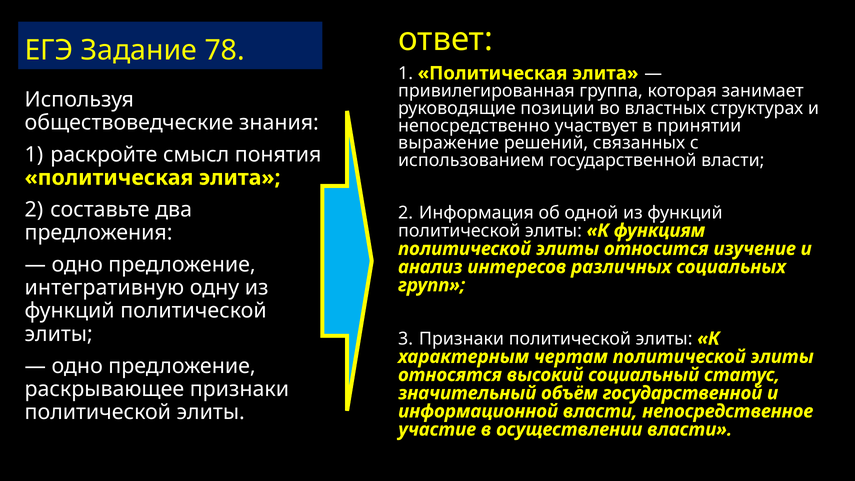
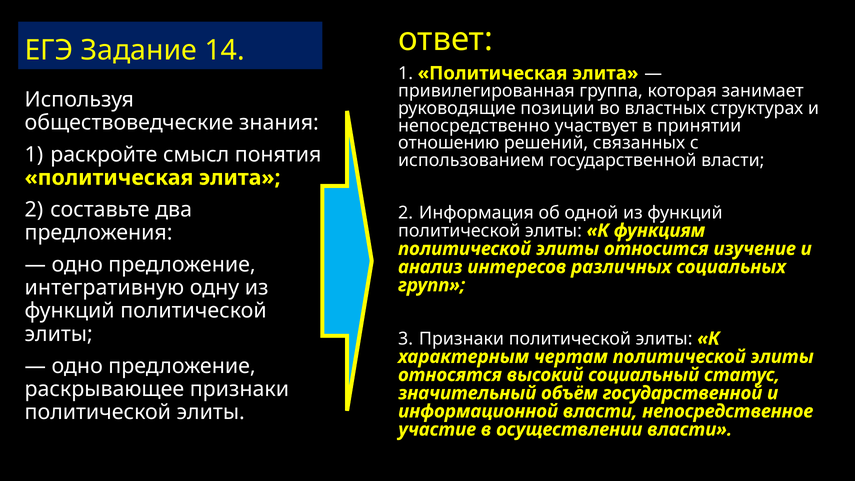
78: 78 -> 14
выражение: выражение -> отношению
